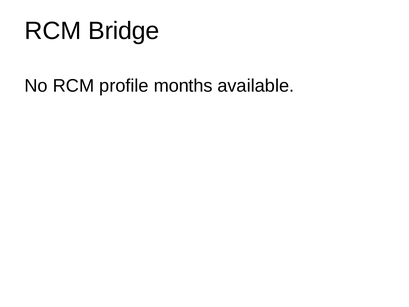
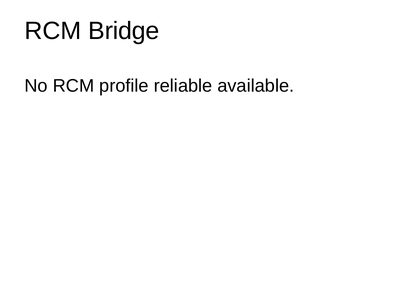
months: months -> reliable
